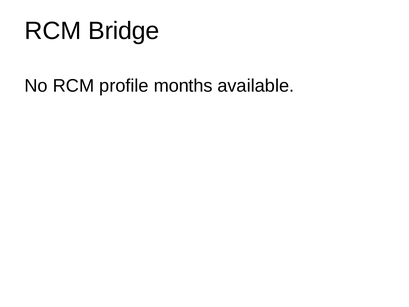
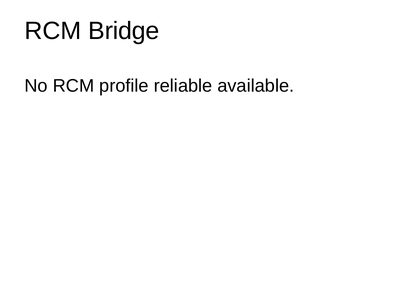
months: months -> reliable
